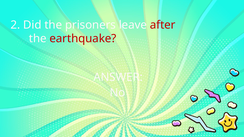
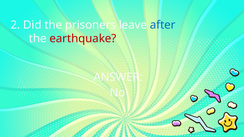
after colour: red -> blue
